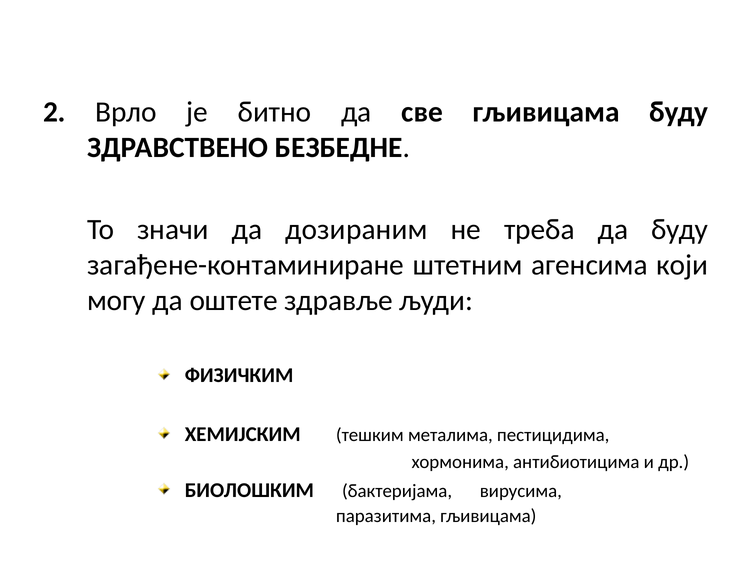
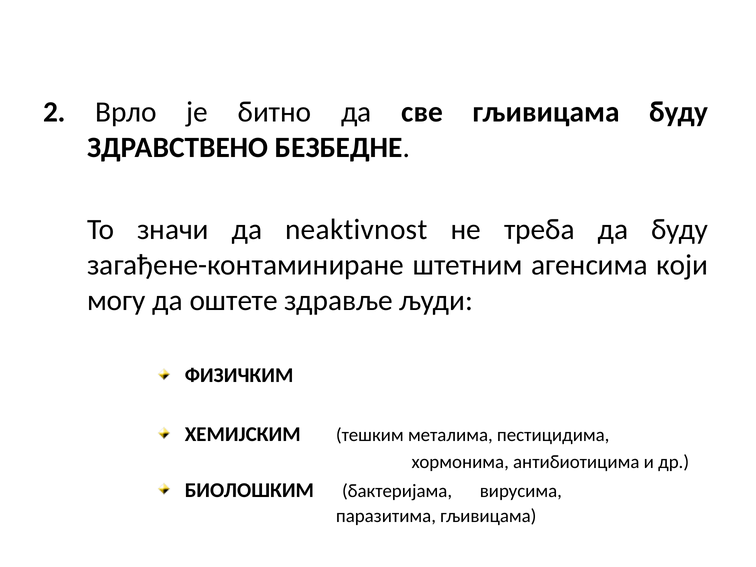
дозираним: дозираним -> neaktivnost
